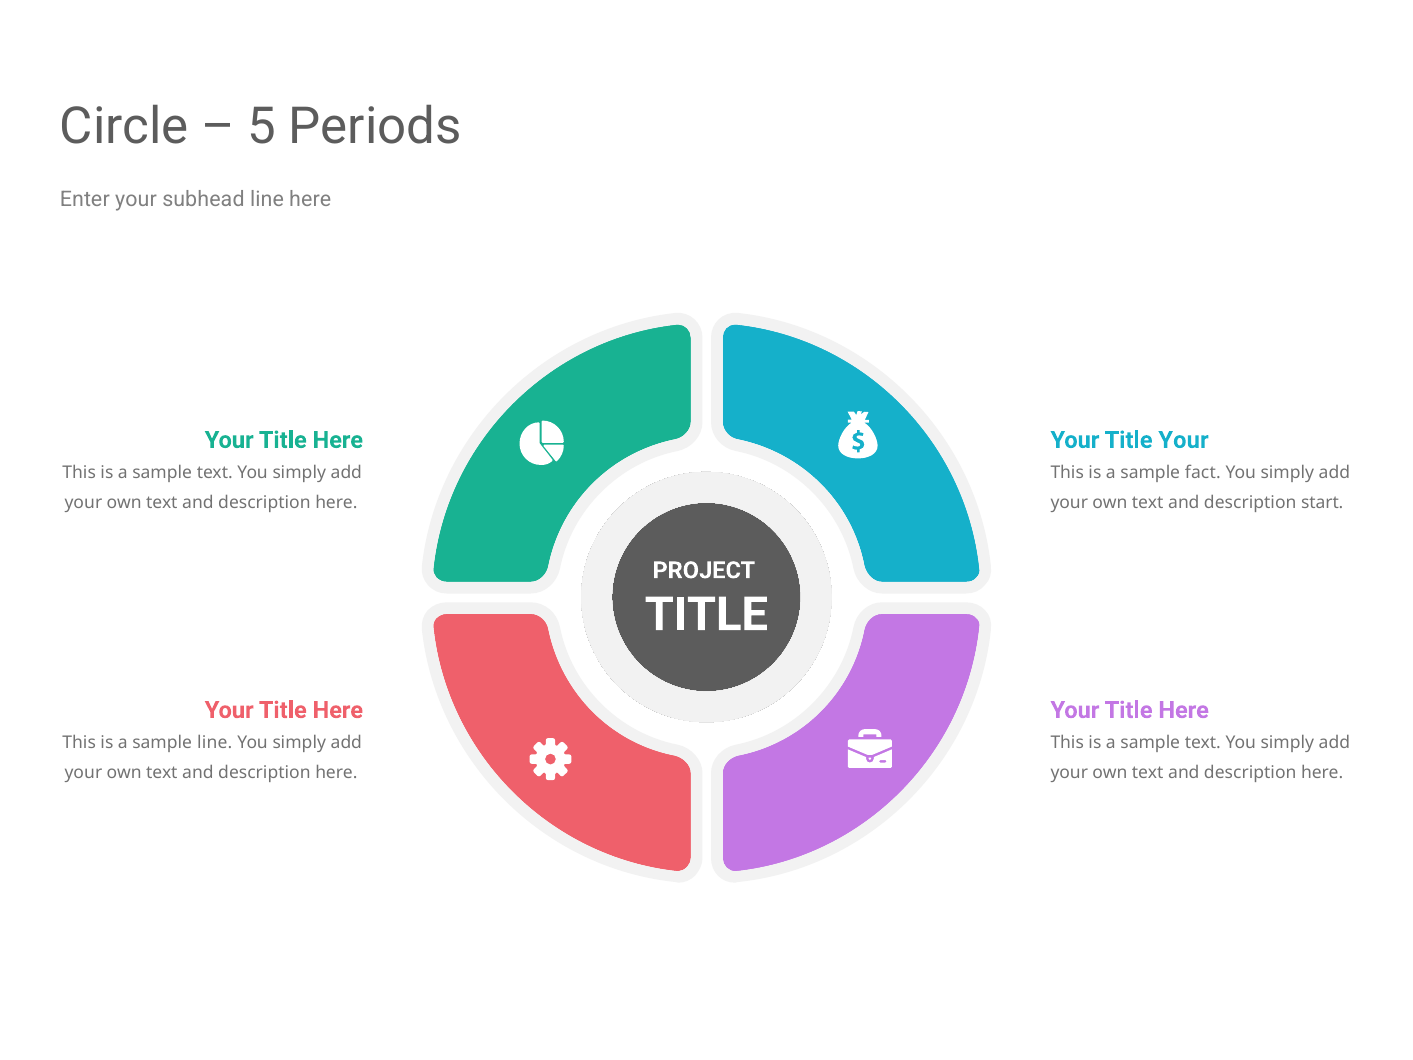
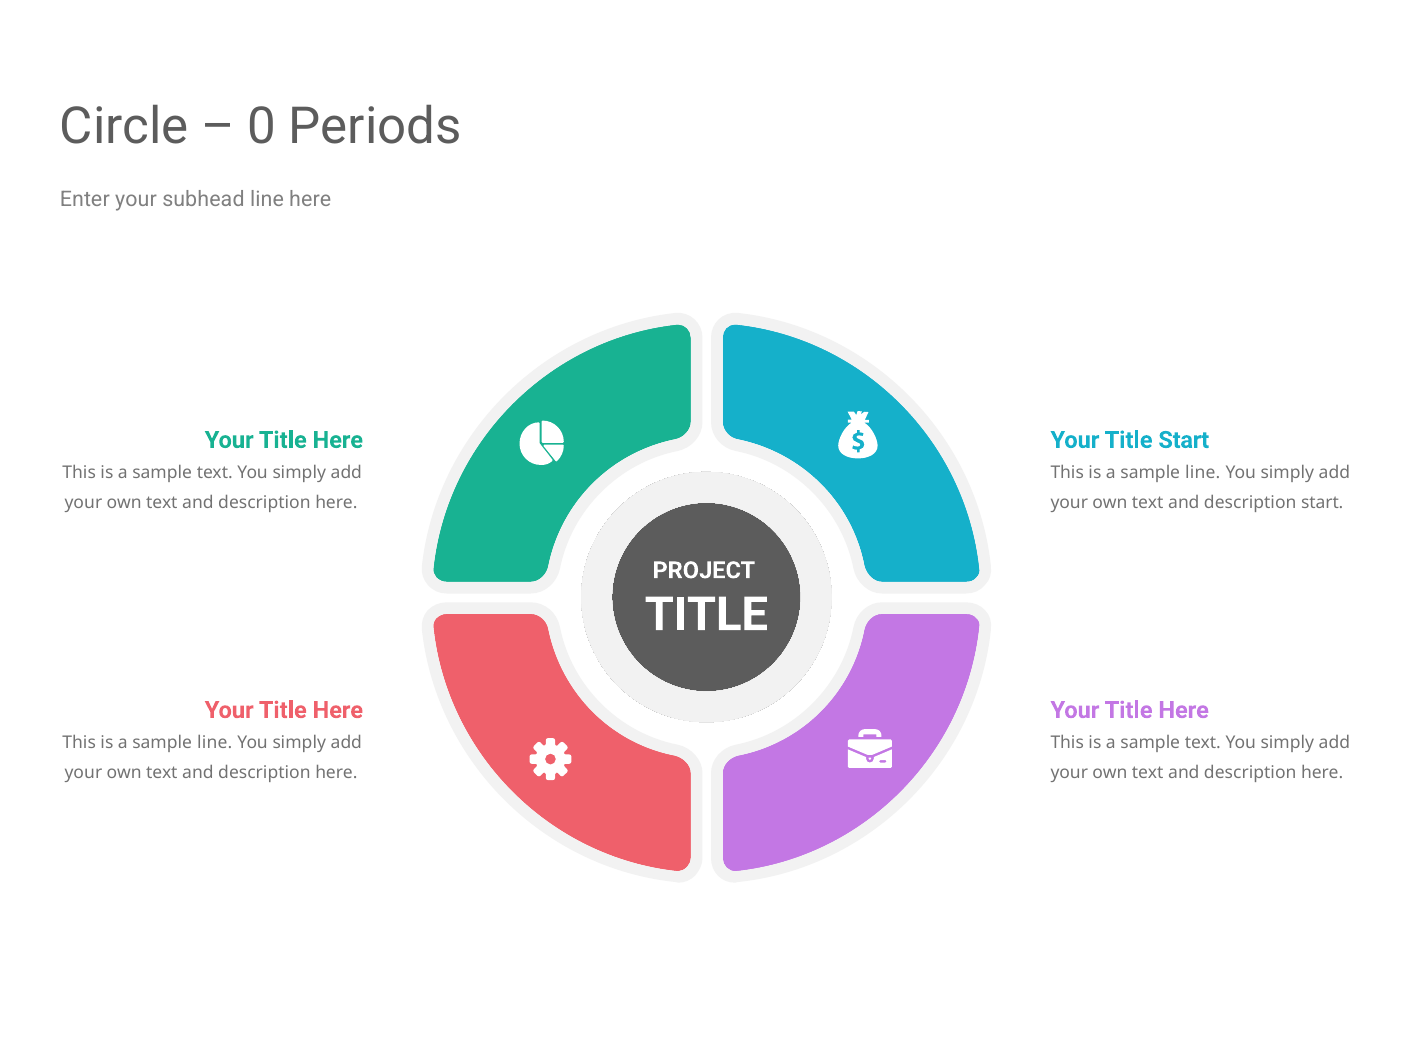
5: 5 -> 0
Your Title Your: Your -> Start
fact at (1203, 473): fact -> line
